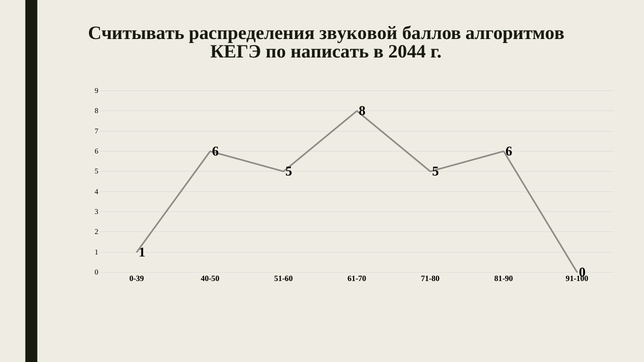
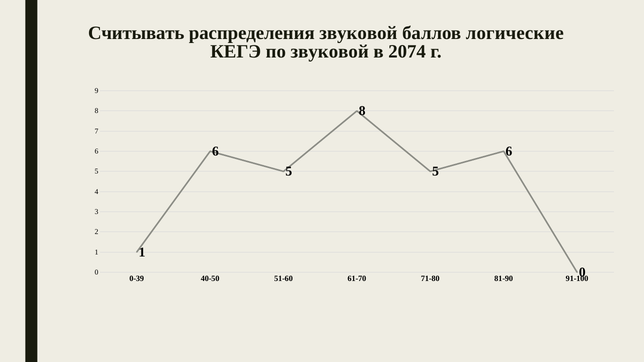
алгоритмов: алгоритмов -> логические
по написать: написать -> звуковой
2044: 2044 -> 2074
